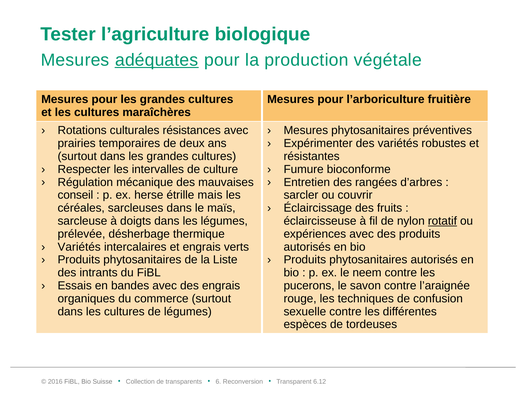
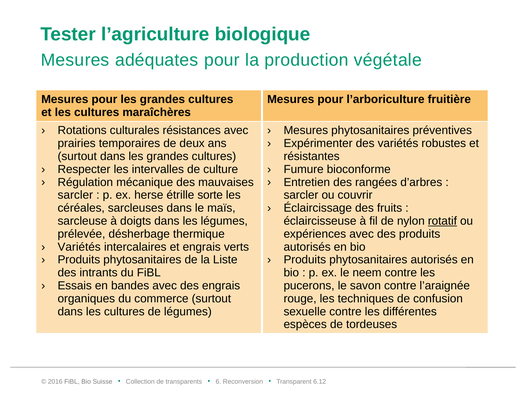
adéquates underline: present -> none
conseil at (75, 195): conseil -> sarcler
mais: mais -> sorte
